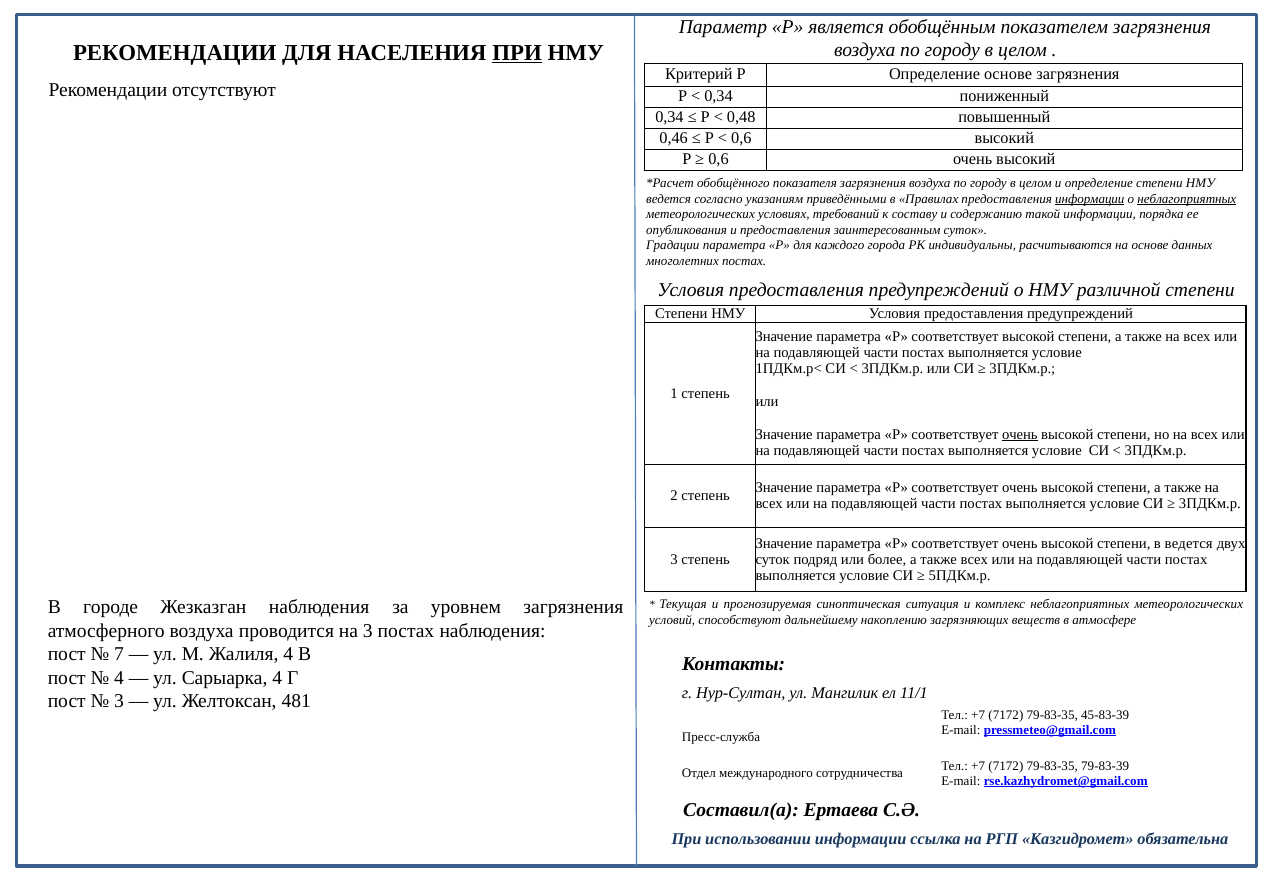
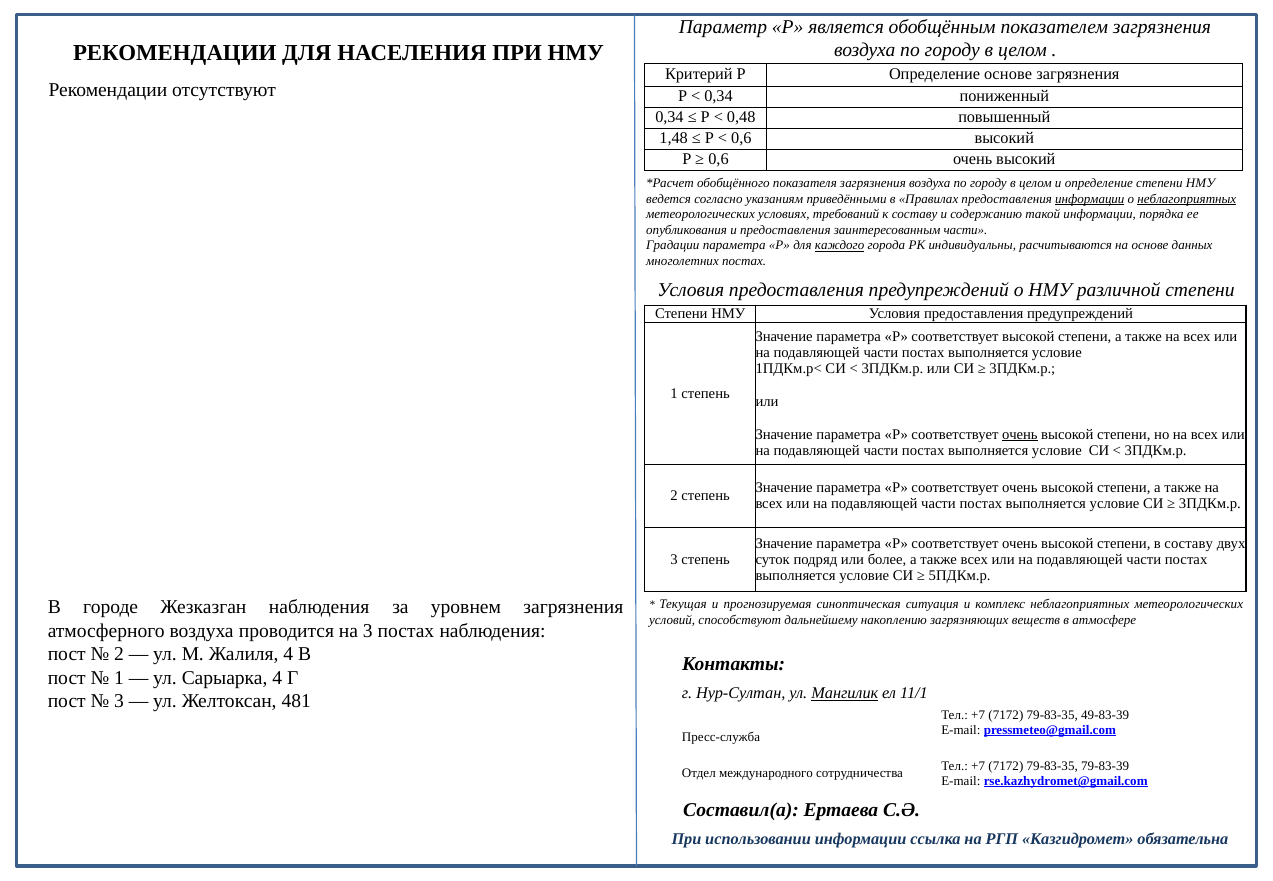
ПРИ at (517, 53) underline: present -> none
0,46: 0,46 -> 1,48
заинтересованным суток: суток -> части
каждого underline: none -> present
в ведется: ведется -> составу
7 at (119, 655): 7 -> 2
4 at (119, 678): 4 -> 1
Мангилик underline: none -> present
45-83-39: 45-83-39 -> 49-83-39
